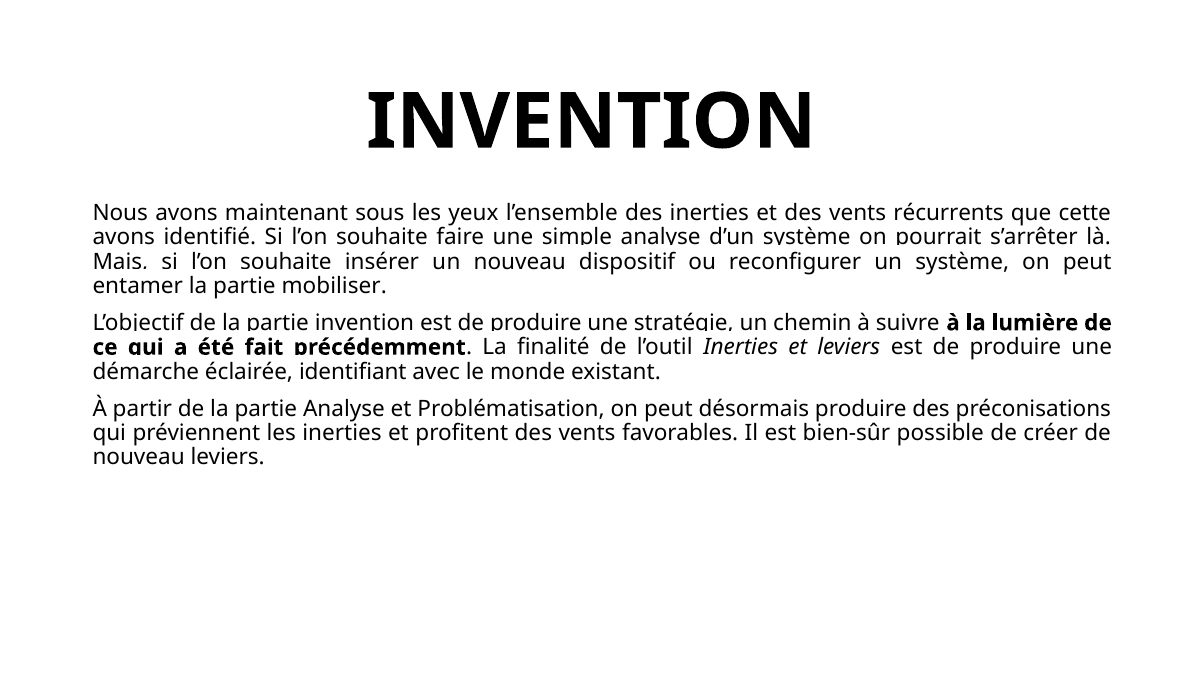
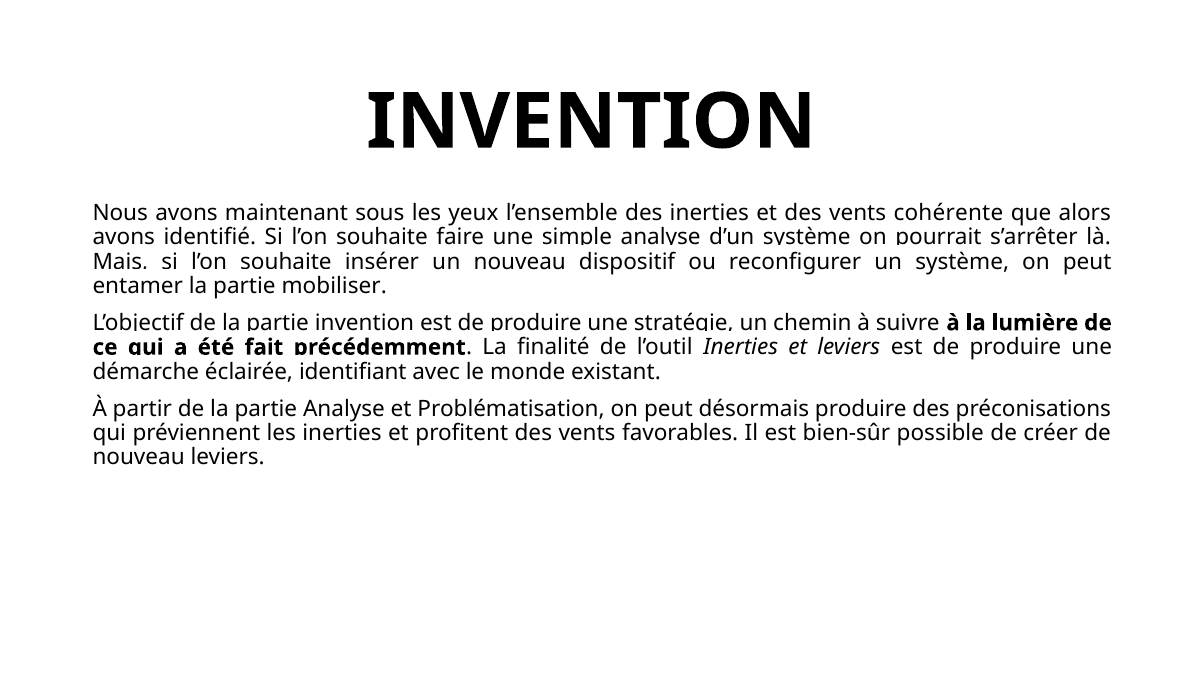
récurrents: récurrents -> cohérente
cette: cette -> alors
